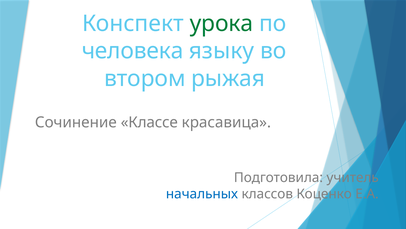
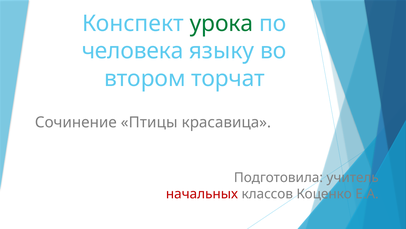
рыжая: рыжая -> торчат
Классе: Классе -> Птицы
начальных colour: blue -> red
